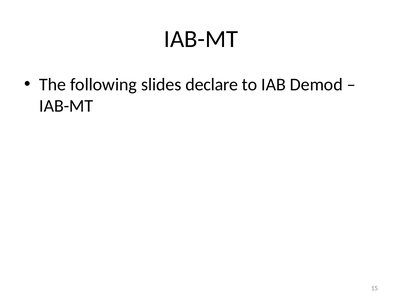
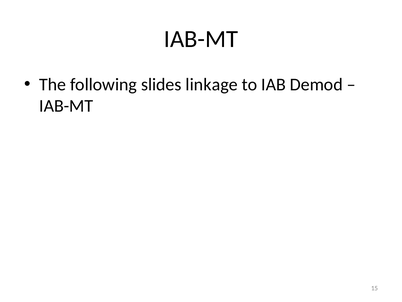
declare: declare -> linkage
